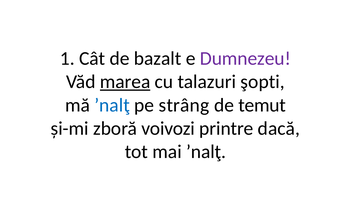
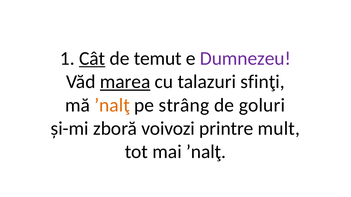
Cât underline: none -> present
bazalt: bazalt -> temut
şopti: şopti -> sfinţi
ʼnalţ at (112, 105) colour: blue -> orange
temut: temut -> goluri
dacă: dacă -> mult
